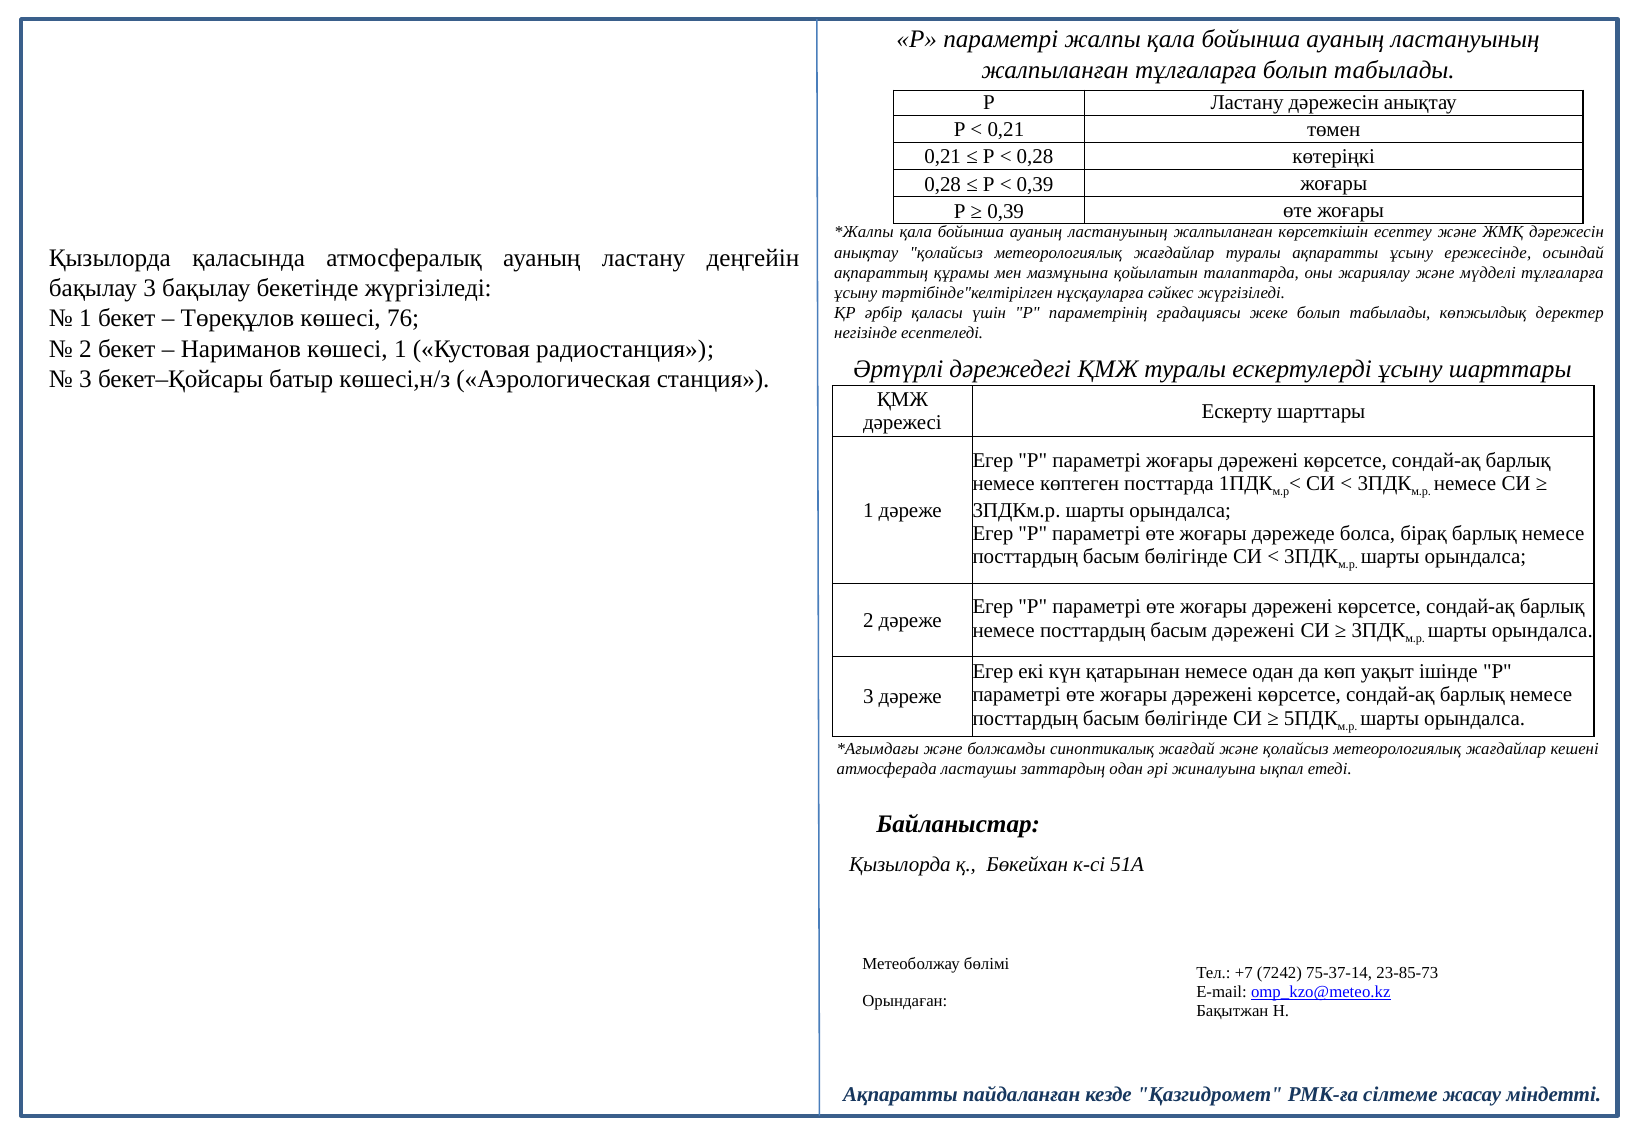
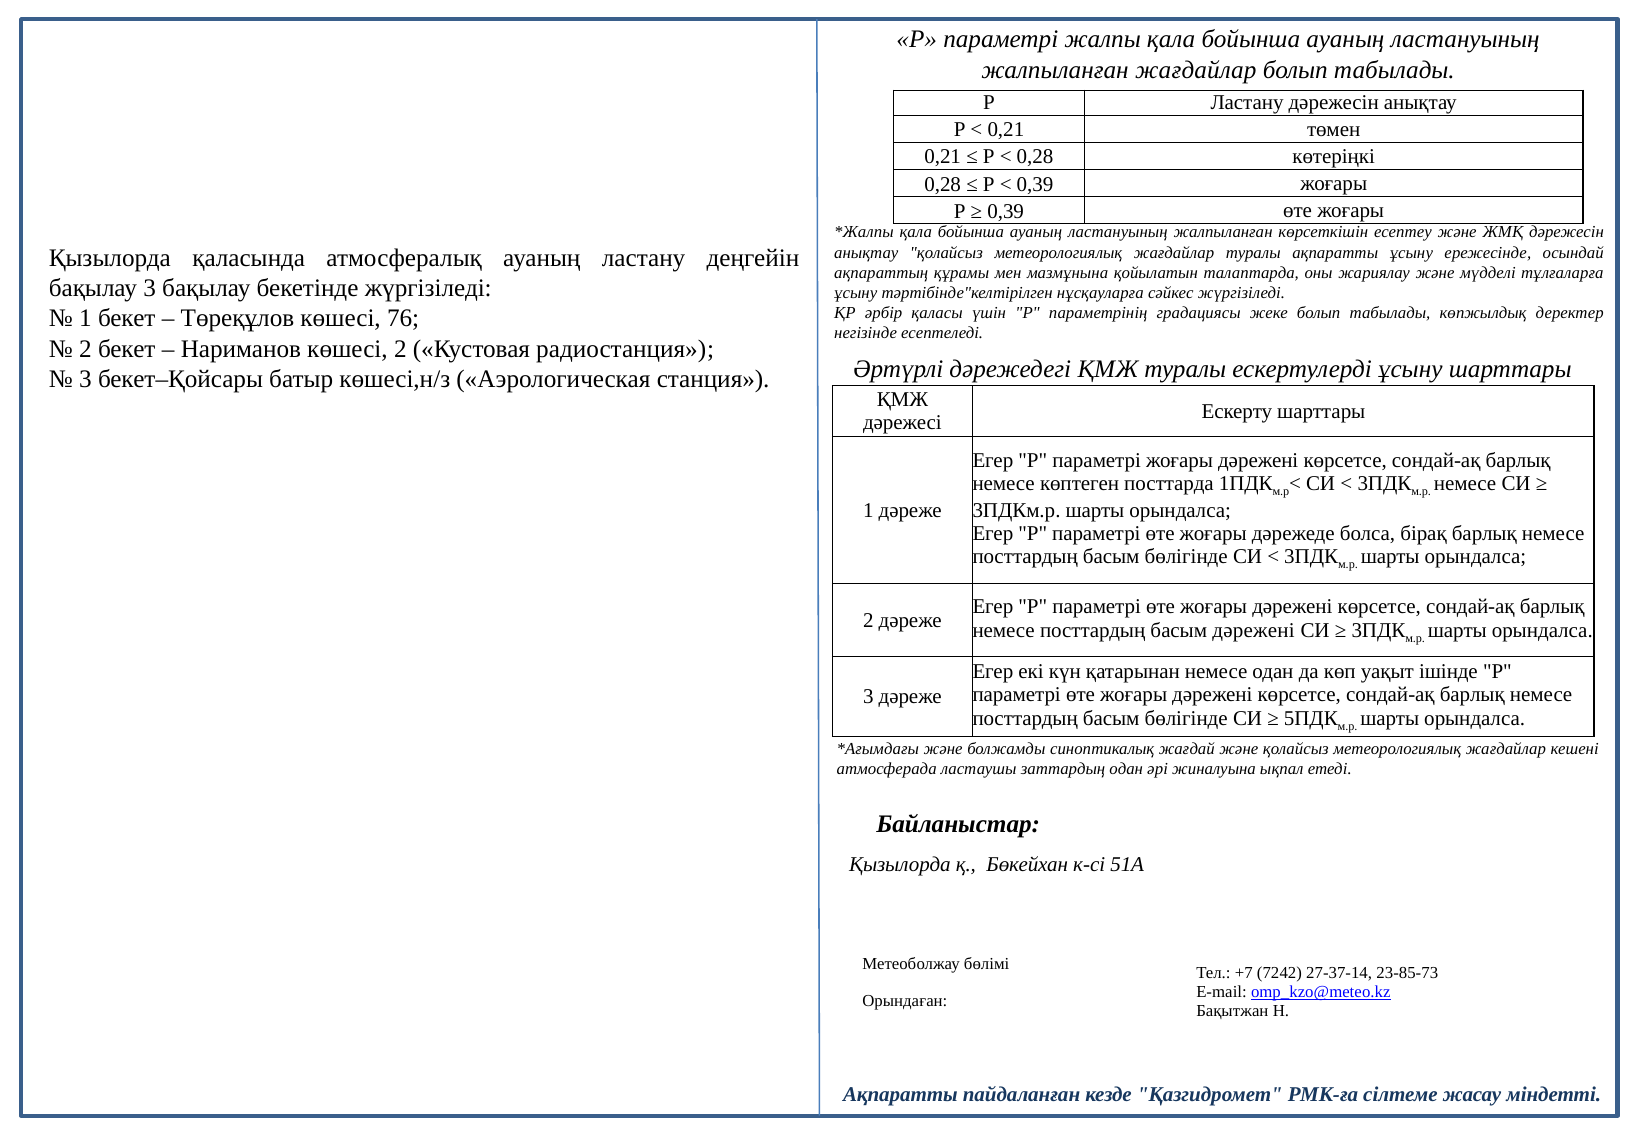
жалпыланған тұлғаларға: тұлғаларға -> жағдайлар
көшесі 1: 1 -> 2
75-37-14: 75-37-14 -> 27-37-14
